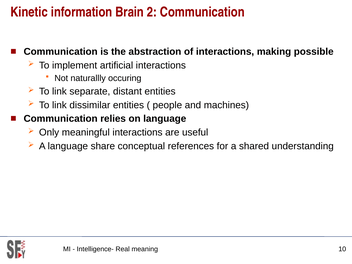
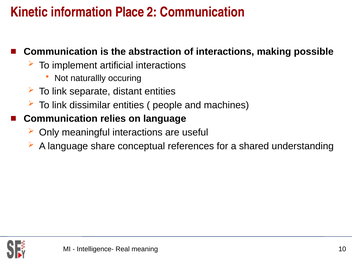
Brain: Brain -> Place
